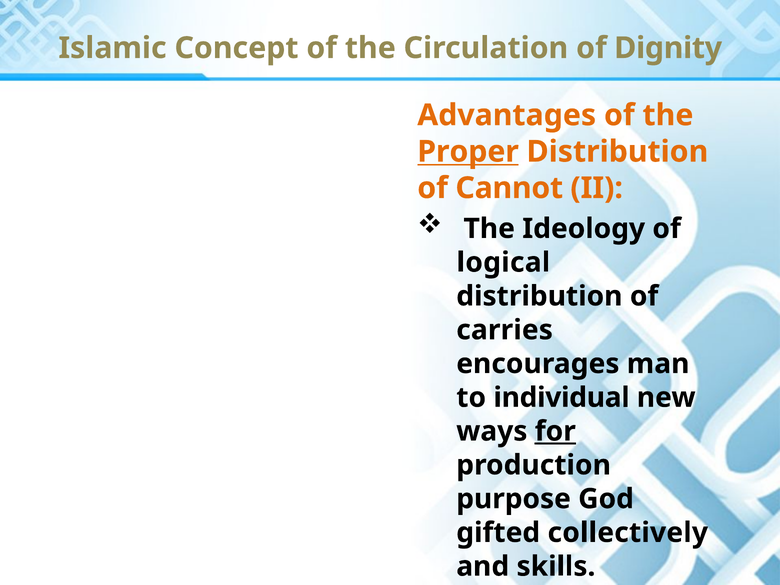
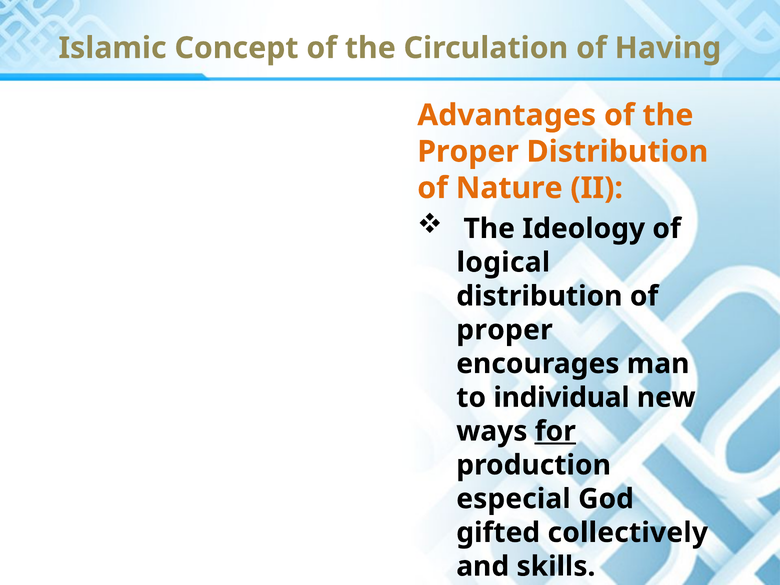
Dignity: Dignity -> Having
Proper at (468, 152) underline: present -> none
Cannot: Cannot -> Nature
carries at (505, 330): carries -> proper
purpose: purpose -> especial
